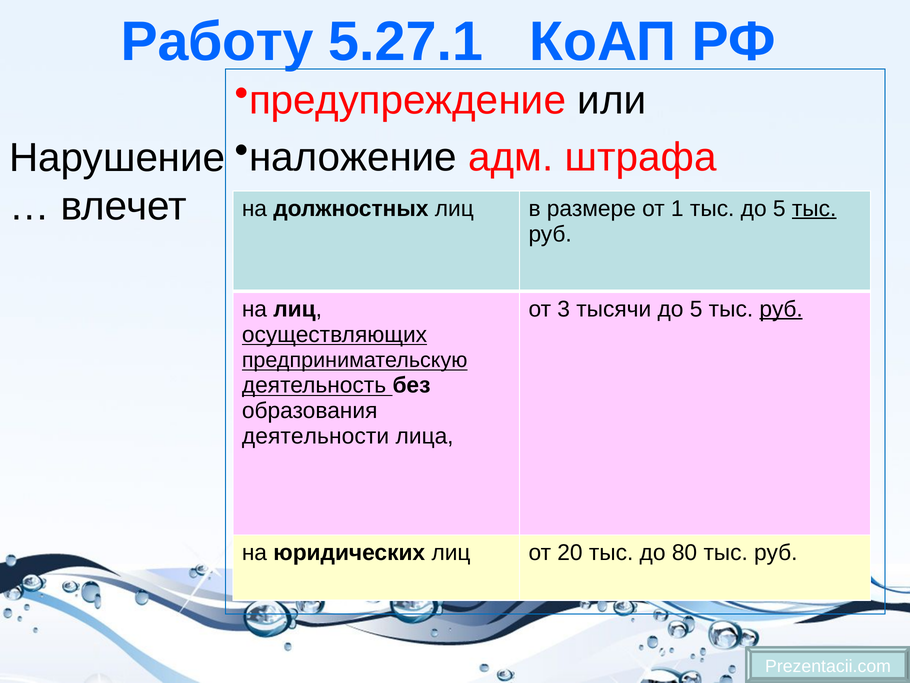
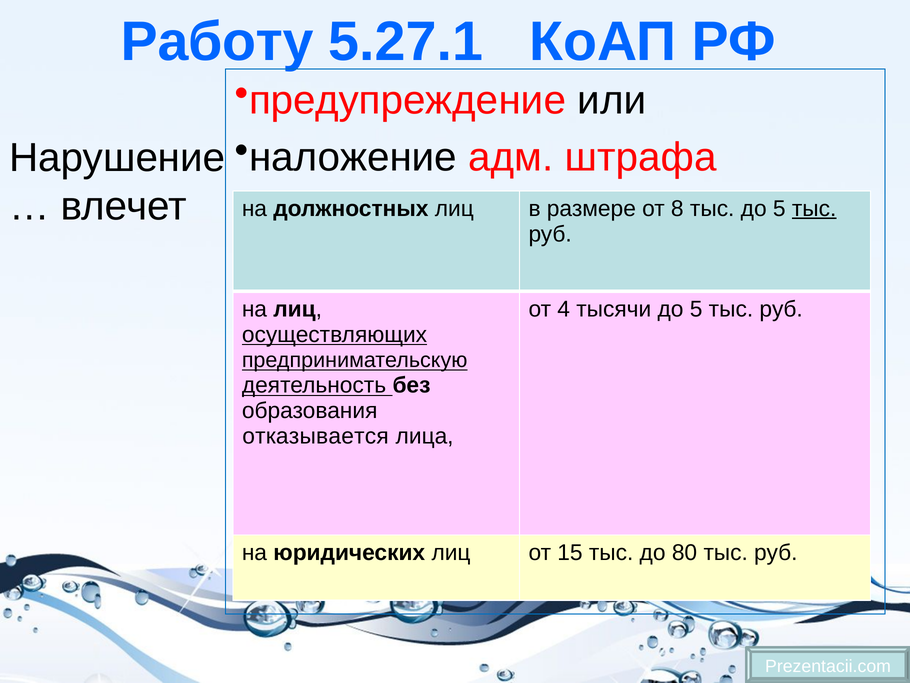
1: 1 -> 8
3: 3 -> 4
руб at (781, 309) underline: present -> none
деятельности: деятельности -> отказывается
20: 20 -> 15
